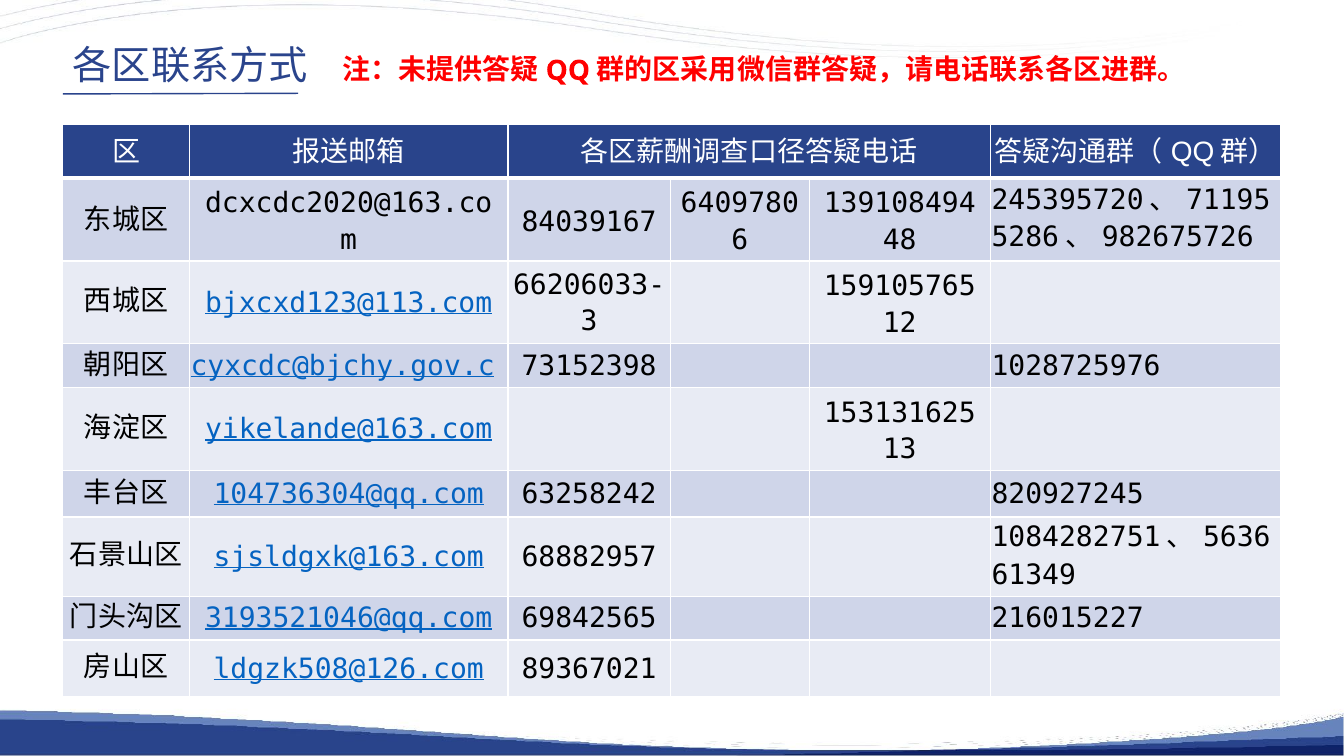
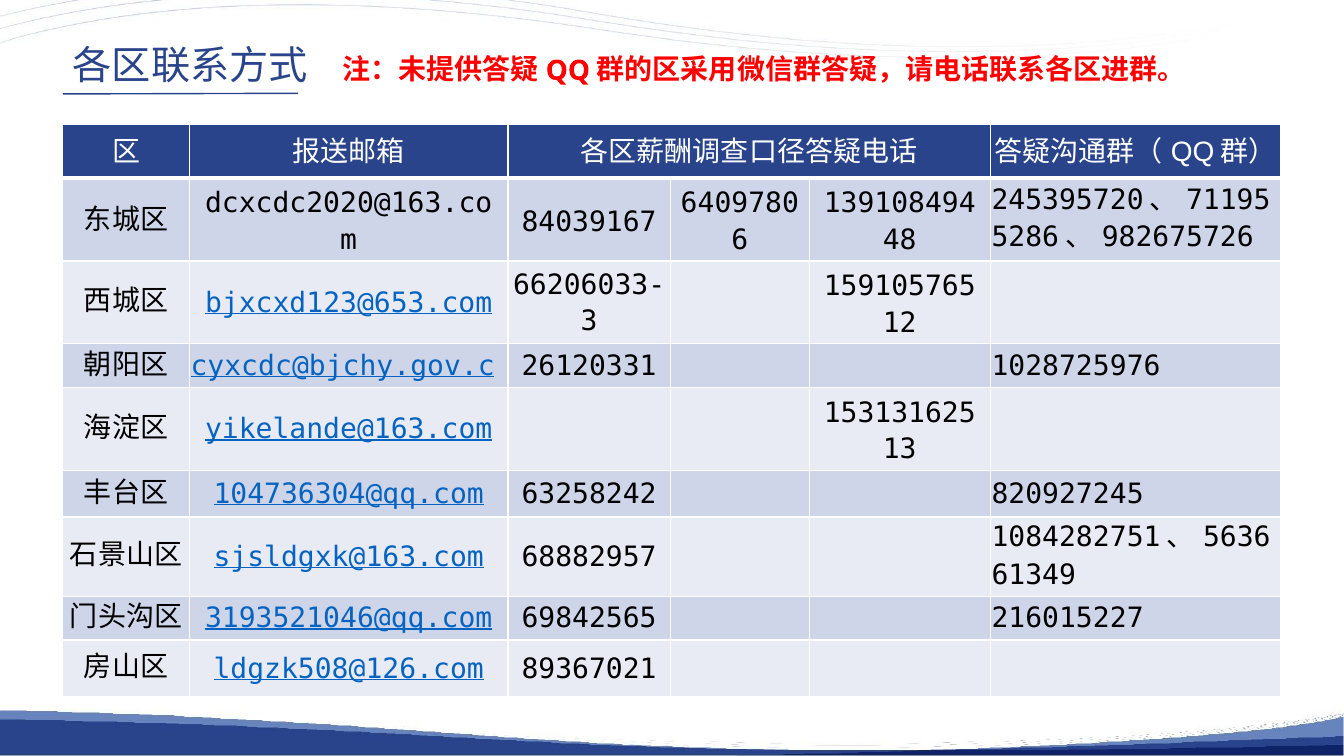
bjxcxd123@113.com: bjxcxd123@113.com -> bjxcxd123@653.com
73152398: 73152398 -> 26120331
